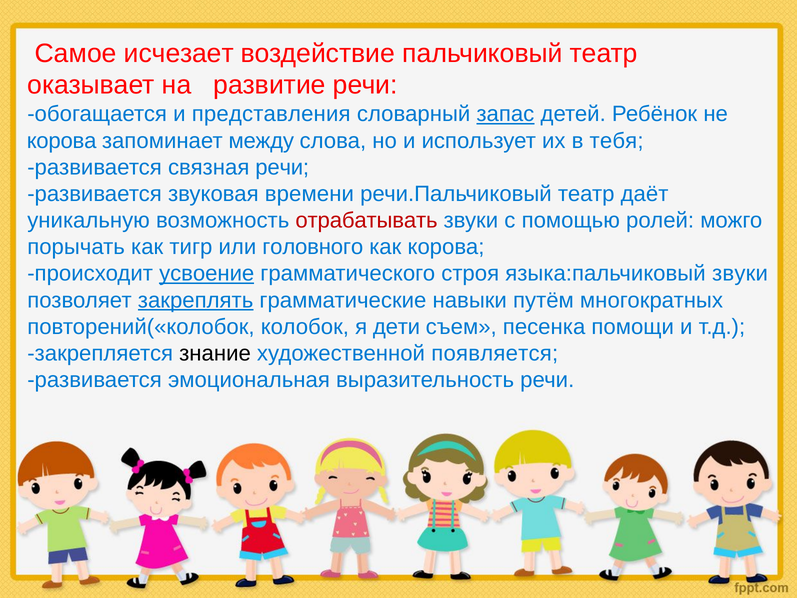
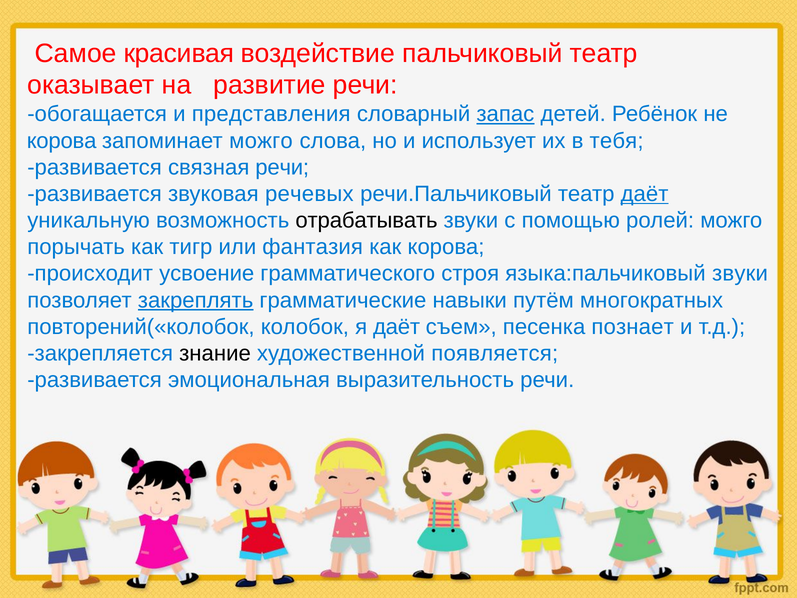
исчезает: исчезает -> красивая
запоминает между: между -> можго
времени: времени -> речевых
даёт at (645, 194) underline: none -> present
отрабатывать colour: red -> black
головного: головного -> фантазия
усвоение underline: present -> none
я дети: дети -> даёт
помощи: помощи -> познает
